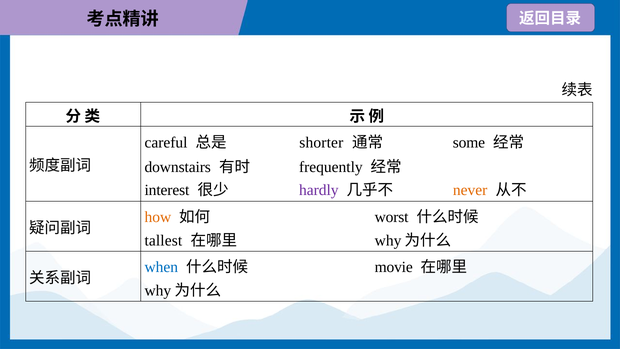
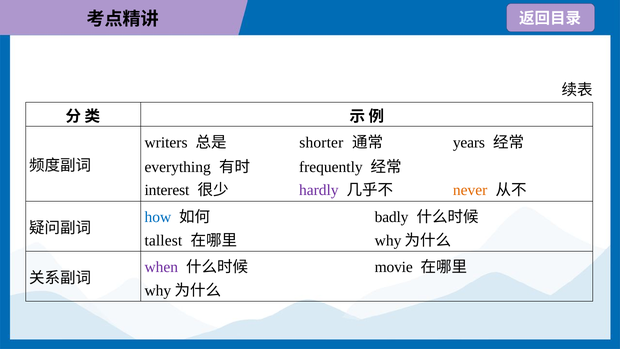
careful: careful -> writers
some: some -> years
downstairs: downstairs -> everything
how colour: orange -> blue
worst: worst -> badly
when colour: blue -> purple
